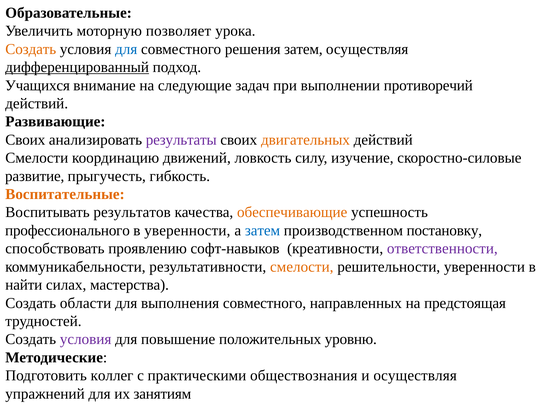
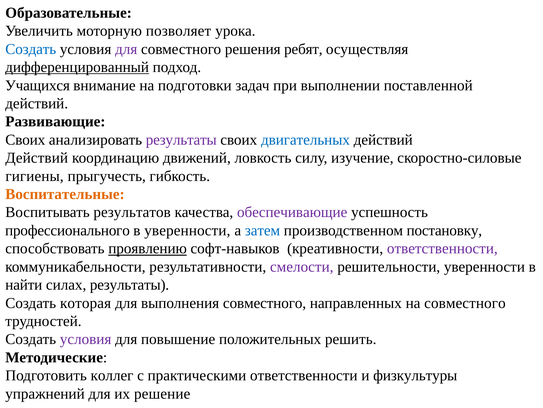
Создать at (31, 49) colour: orange -> blue
для at (126, 49) colour: blue -> purple
решения затем: затем -> ребят
следующие: следующие -> подготовки
противоречий: противоречий -> поставленной
двигательных colour: orange -> blue
Смелости at (37, 158): Смелости -> Действий
развитие: развитие -> гигиены
обеспечивающие colour: orange -> purple
проявлению underline: none -> present
смелости at (302, 266) colour: orange -> purple
силах мастерства: мастерства -> результаты
области: области -> которая
на предстоящая: предстоящая -> совместного
уровню: уровню -> решить
практическими обществознания: обществознания -> ответственности
и осуществляя: осуществляя -> физкультуры
занятиям: занятиям -> решение
